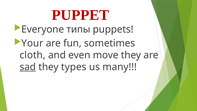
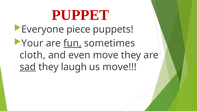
типы: типы -> piece
fun underline: none -> present
types: types -> laugh
us many: many -> move
